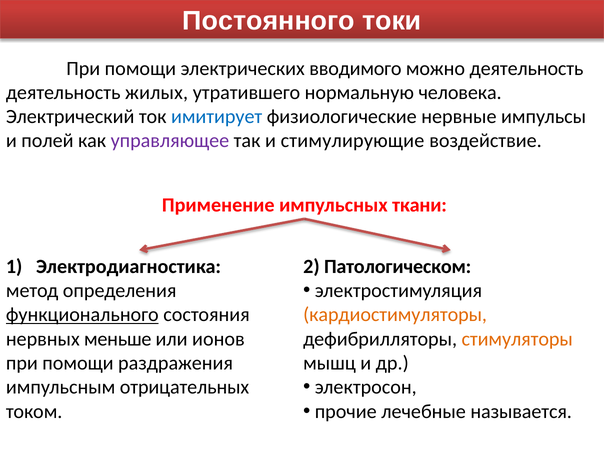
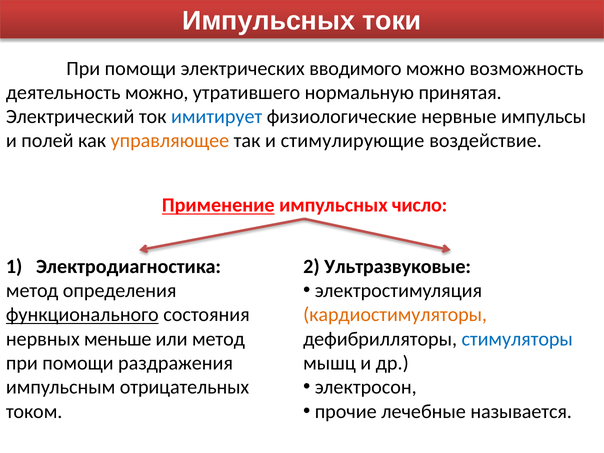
Постоянного at (269, 21): Постоянного -> Импульсных
можно деятельность: деятельность -> возможность
деятельность жилых: жилых -> можно
человека: человека -> принятая
управляющее colour: purple -> orange
Применение underline: none -> present
ткани: ткани -> число
Патологическом: Патологическом -> Ультразвуковые
или ионов: ионов -> метод
стимуляторы colour: orange -> blue
